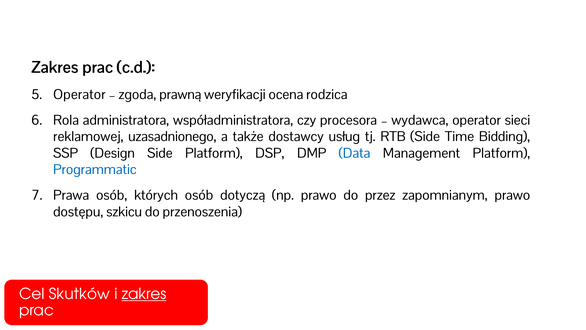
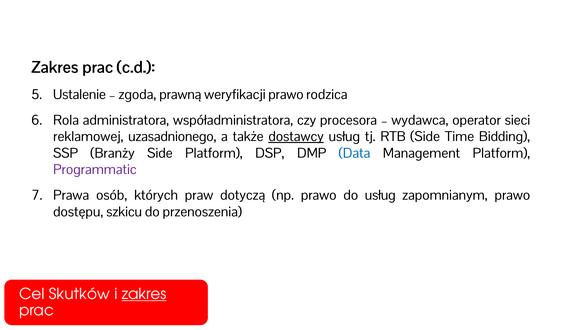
Operator at (79, 94): Operator -> Ustalenie
weryfikacji ocena: ocena -> prawo
dostawcy underline: none -> present
Design: Design -> Branży
Programmatic colour: blue -> purple
których osób: osób -> praw
do przez: przez -> usług
